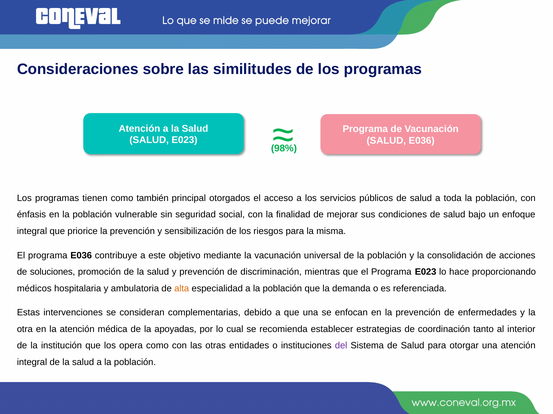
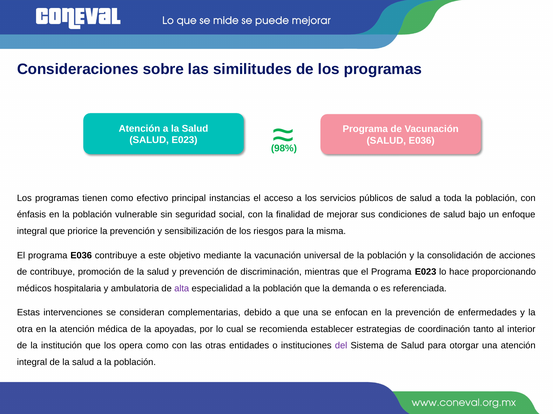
también: también -> efectivo
otorgados: otorgados -> instancias
de soluciones: soluciones -> contribuye
alta colour: orange -> purple
